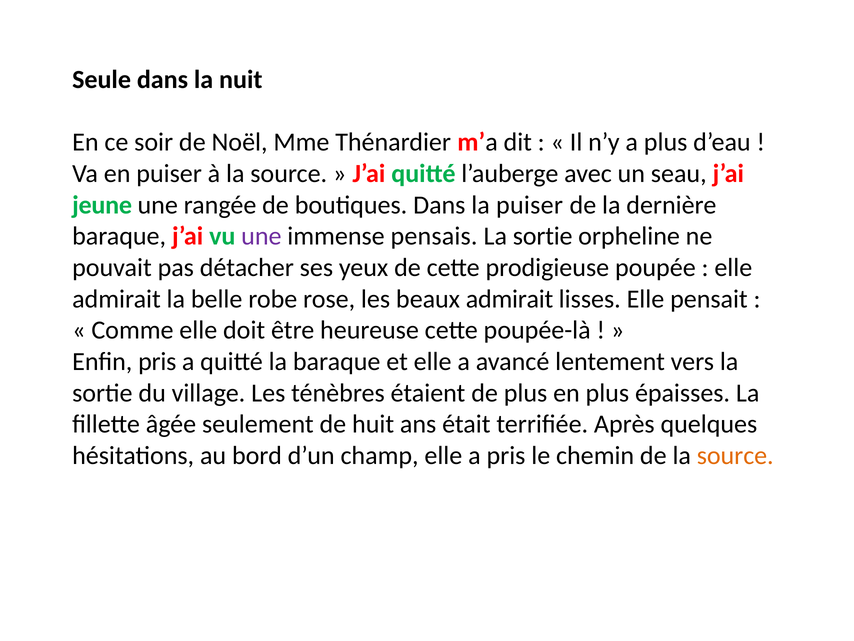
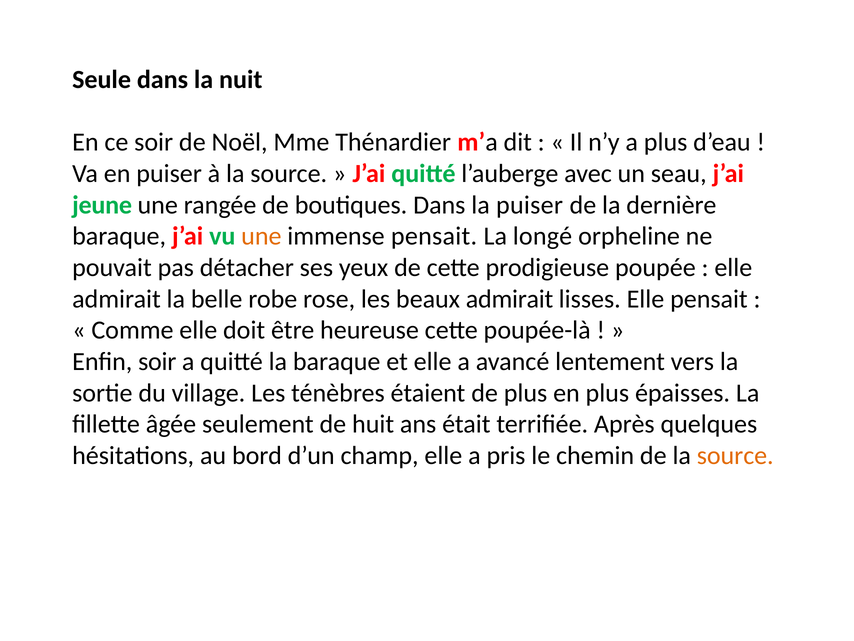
une at (261, 236) colour: purple -> orange
immense pensais: pensais -> pensait
sortie at (543, 236): sortie -> longé
Enfin pris: pris -> soir
